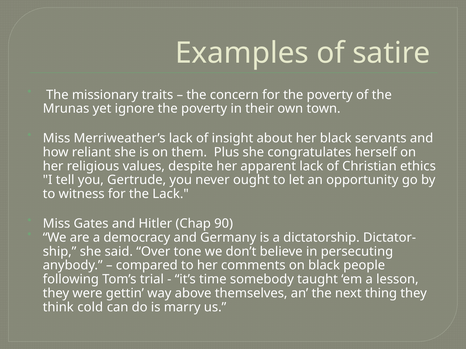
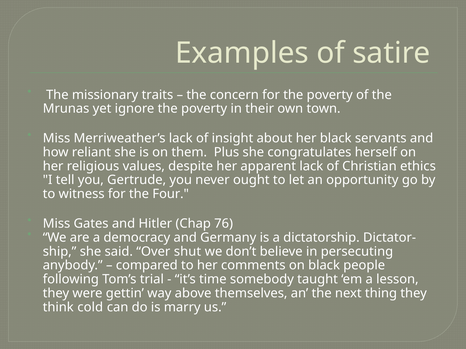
the Lack: Lack -> Four
90: 90 -> 76
tone: tone -> shut
